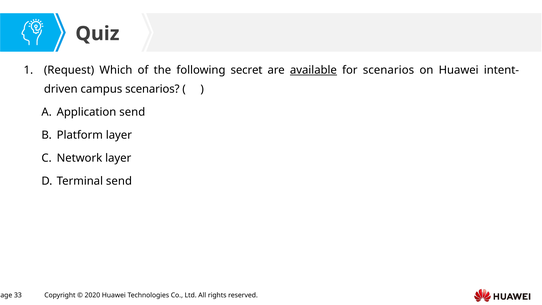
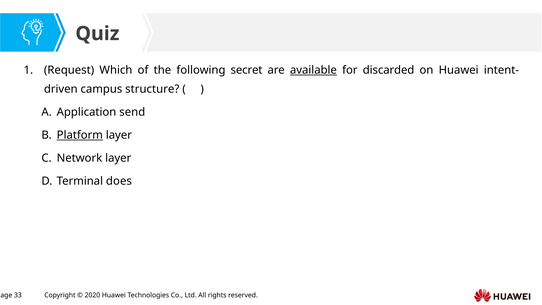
for scenarios: scenarios -> discarded
campus scenarios: scenarios -> structure
Platform underline: none -> present
Terminal send: send -> does
